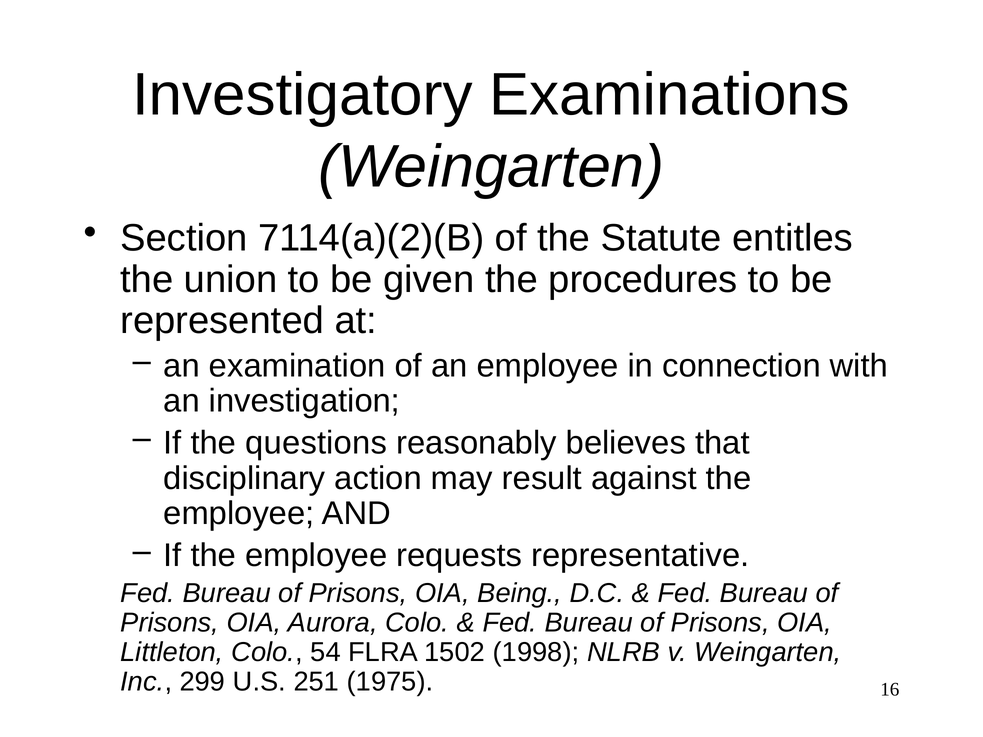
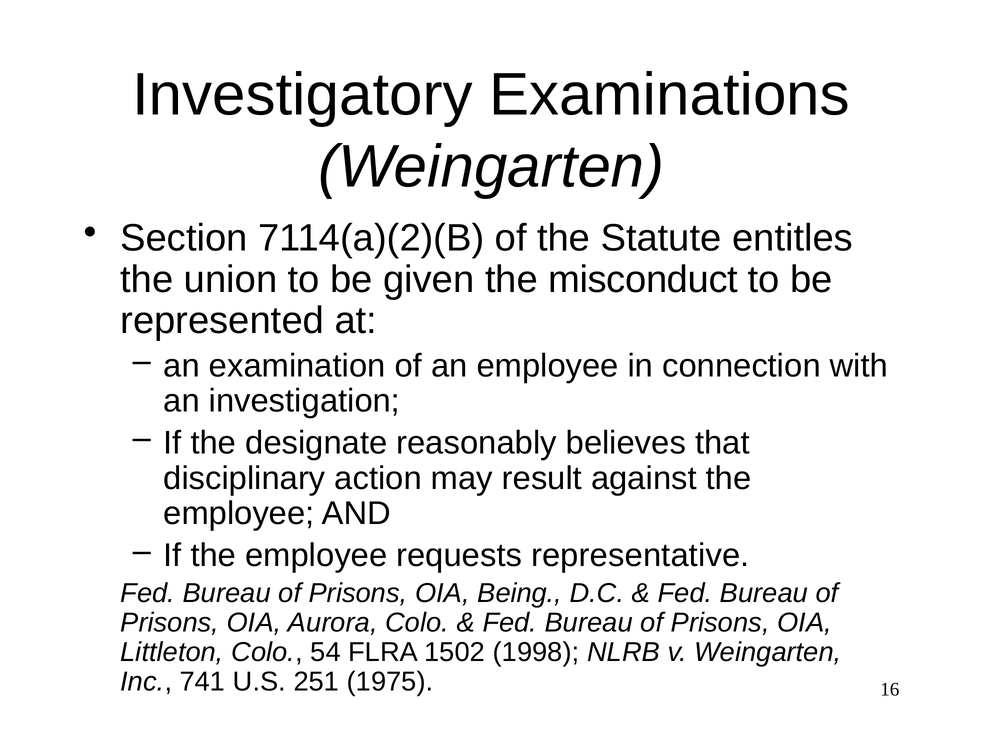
procedures: procedures -> misconduct
questions: questions -> designate
299: 299 -> 741
